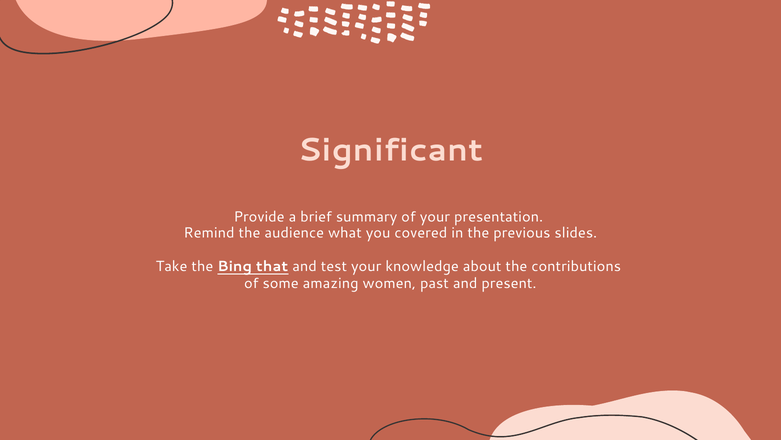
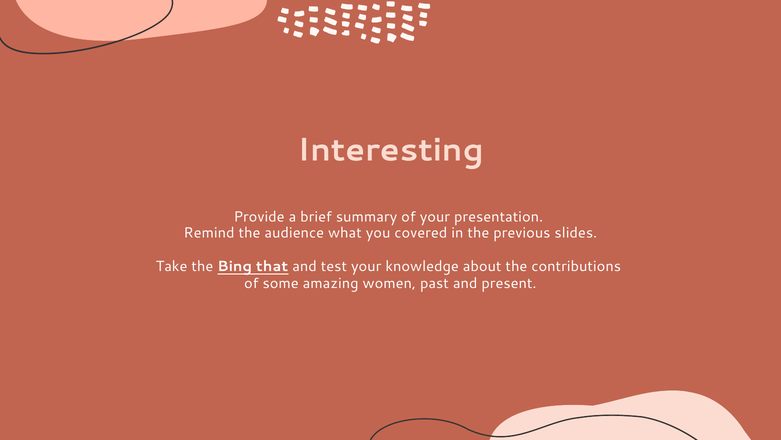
Significant: Significant -> Interesting
